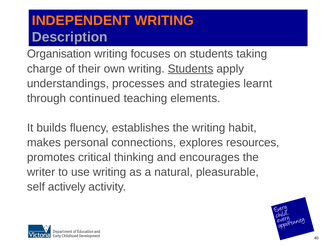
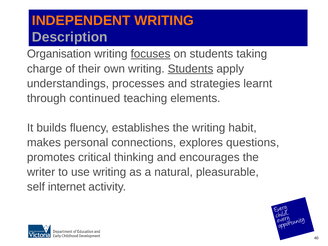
focuses underline: none -> present
resources: resources -> questions
actively: actively -> internet
